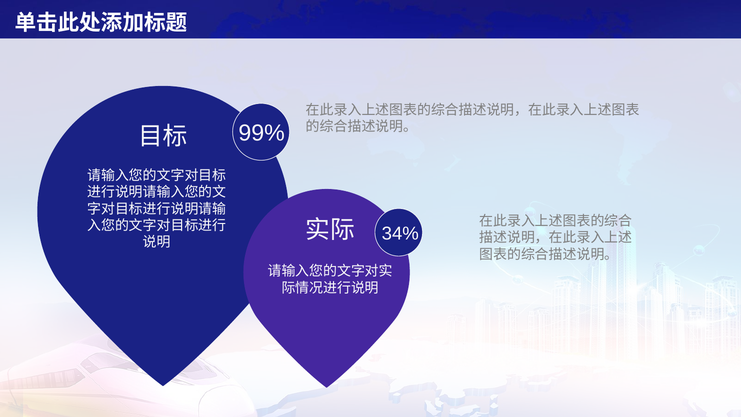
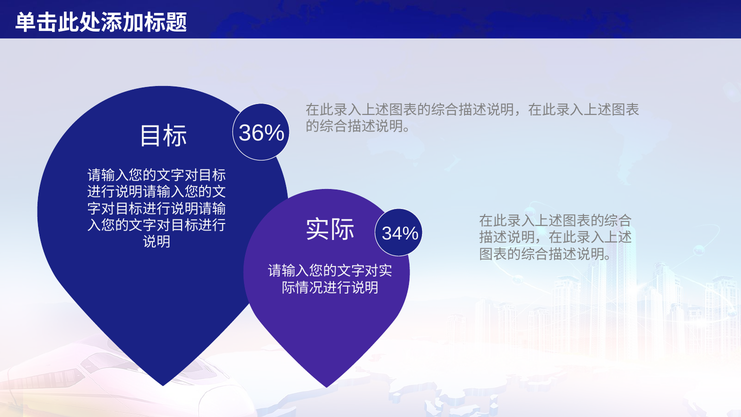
99%: 99% -> 36%
